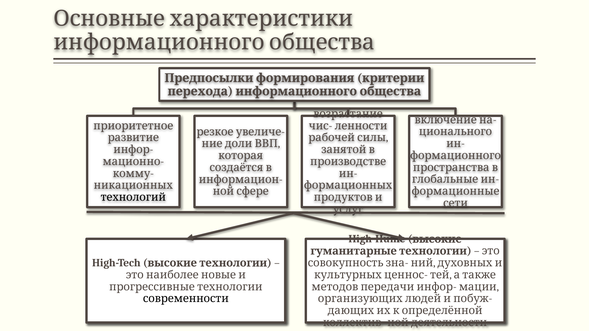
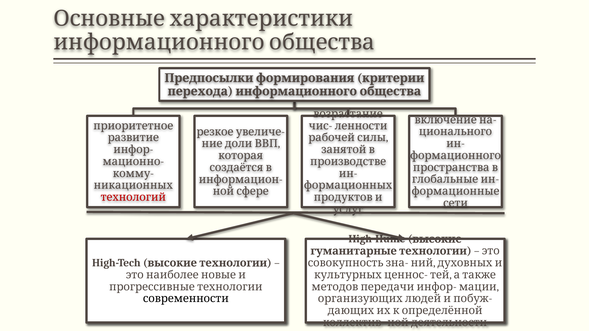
технологий colour: black -> red
